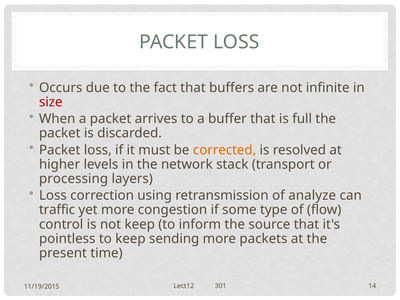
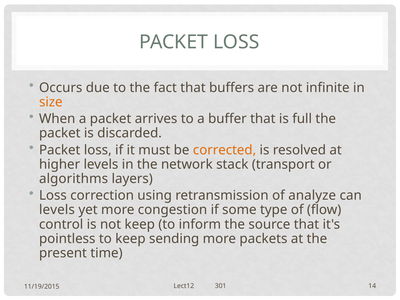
size colour: red -> orange
processing: processing -> algorithms
traffic at (57, 210): traffic -> levels
